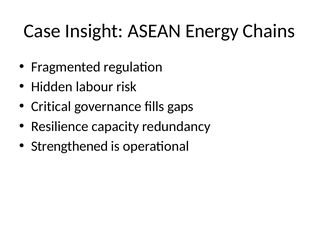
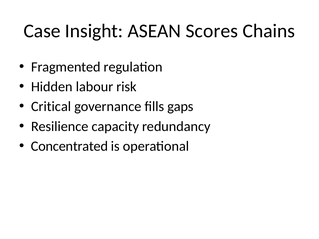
Energy: Energy -> Scores
Strengthened: Strengthened -> Concentrated
